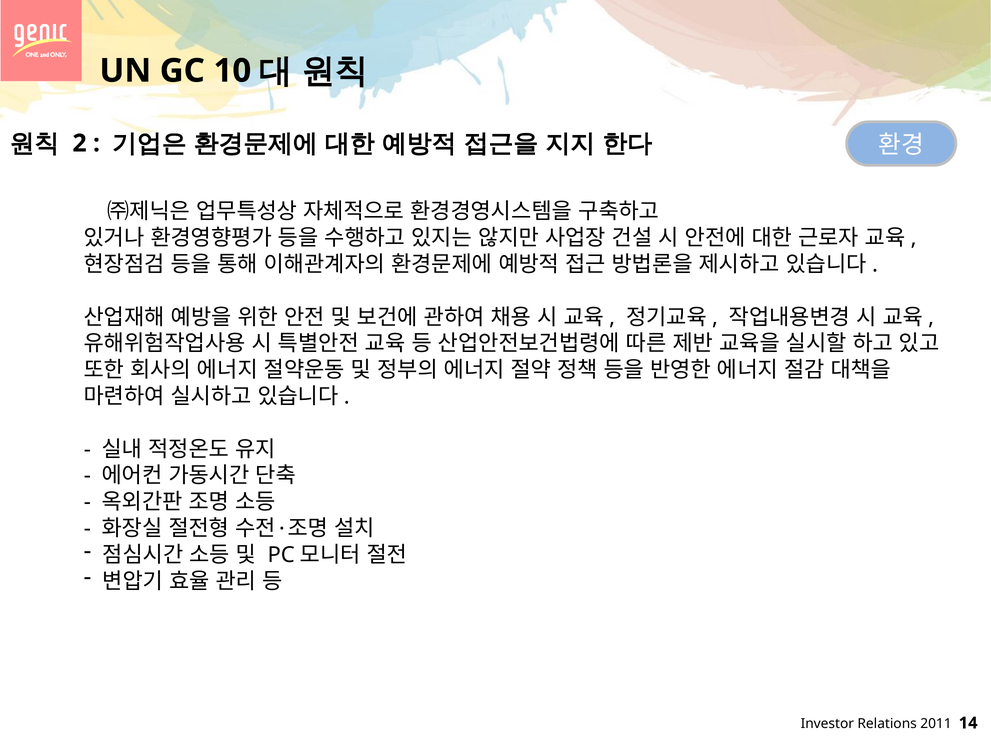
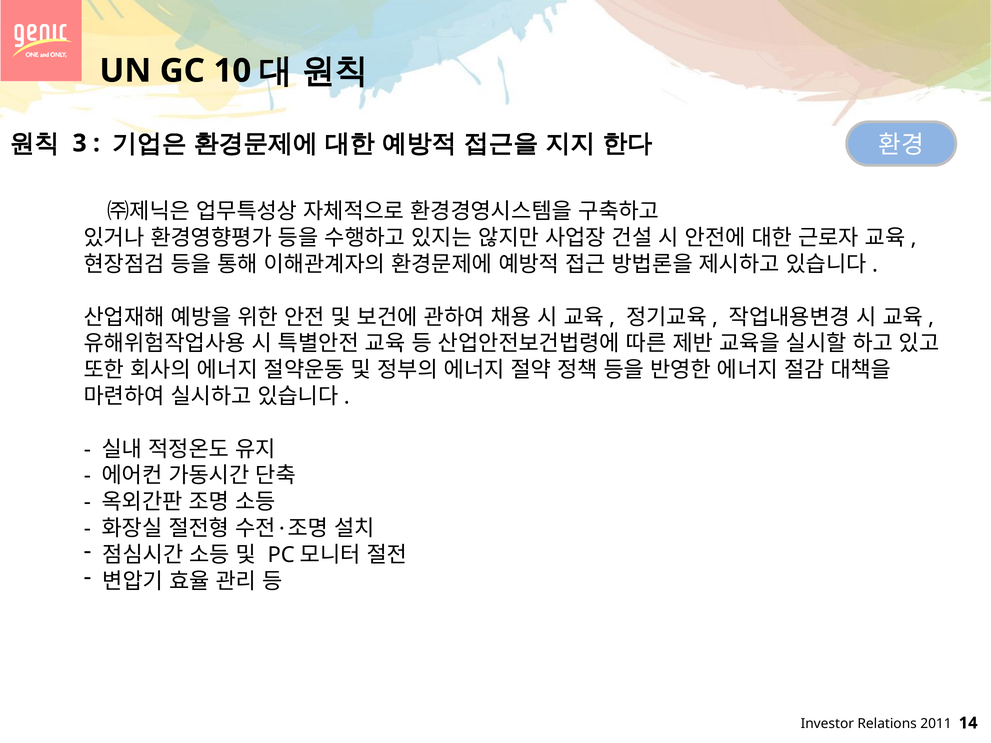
2: 2 -> 3
